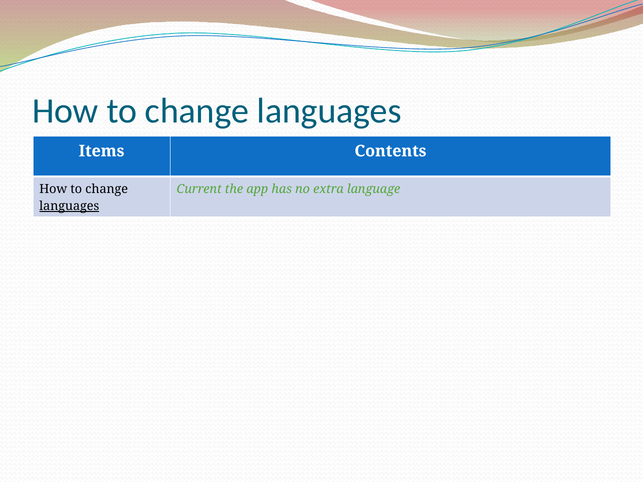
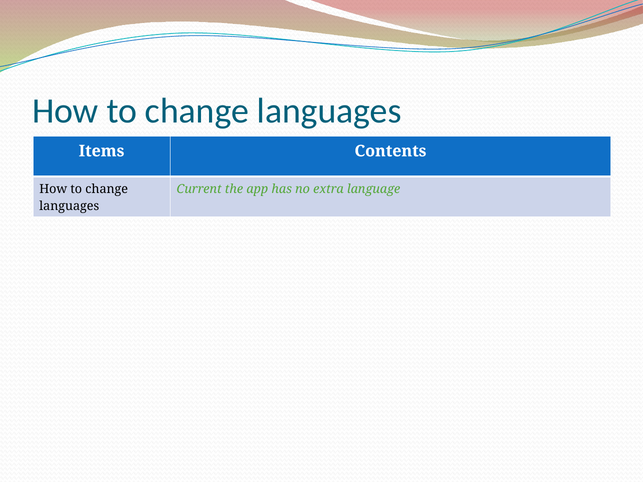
languages at (69, 206) underline: present -> none
